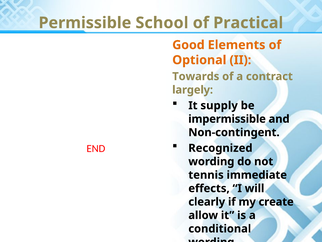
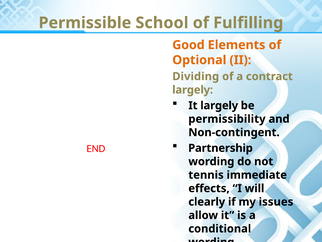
Practical: Practical -> Fulfilling
Towards: Towards -> Dividing
It supply: supply -> largely
impermissible: impermissible -> permissibility
Recognized: Recognized -> Partnership
create: create -> issues
